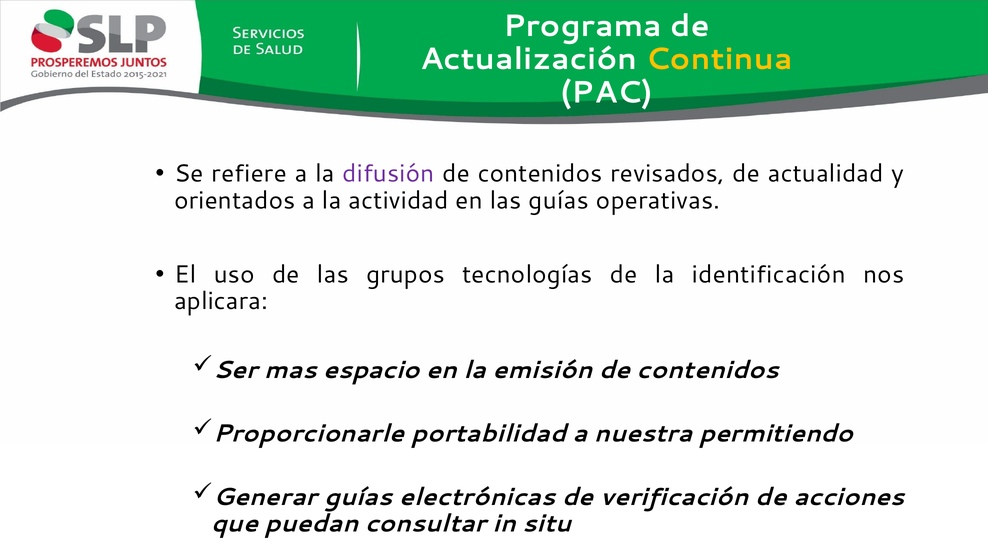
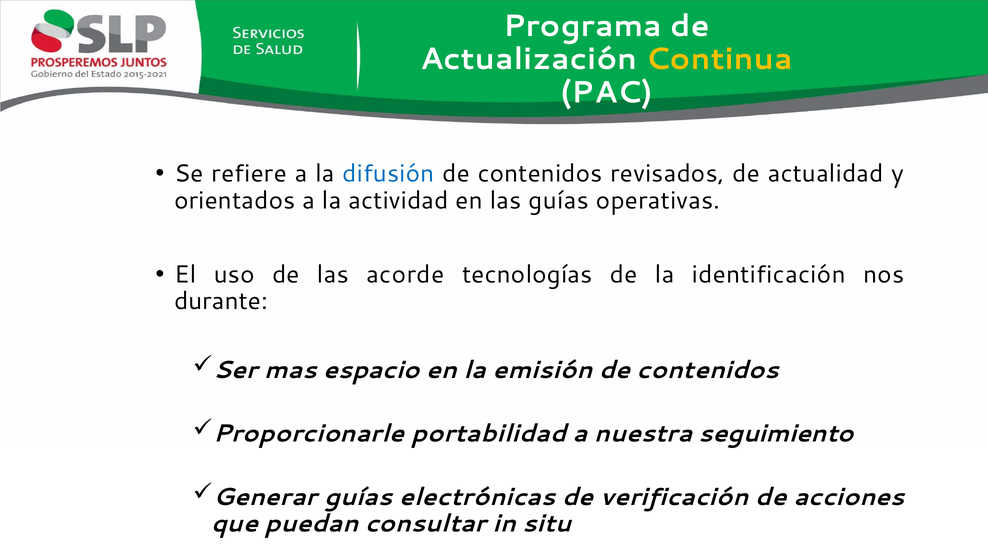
difusión colour: purple -> blue
grupos: grupos -> acorde
aplicara: aplicara -> durante
permitiendo: permitiendo -> seguimiento
